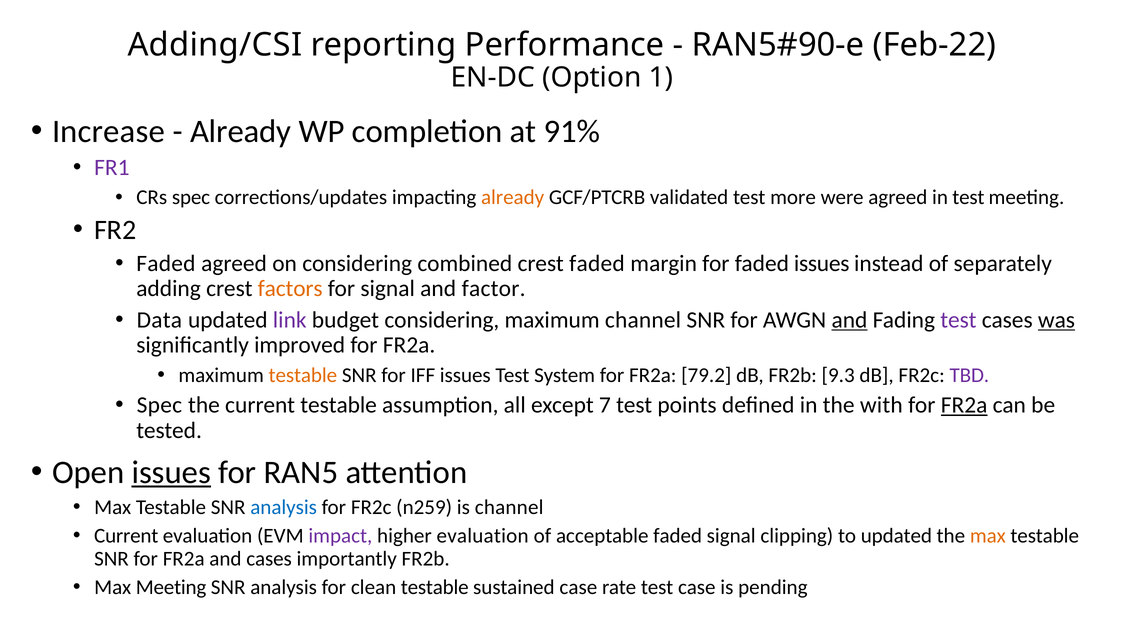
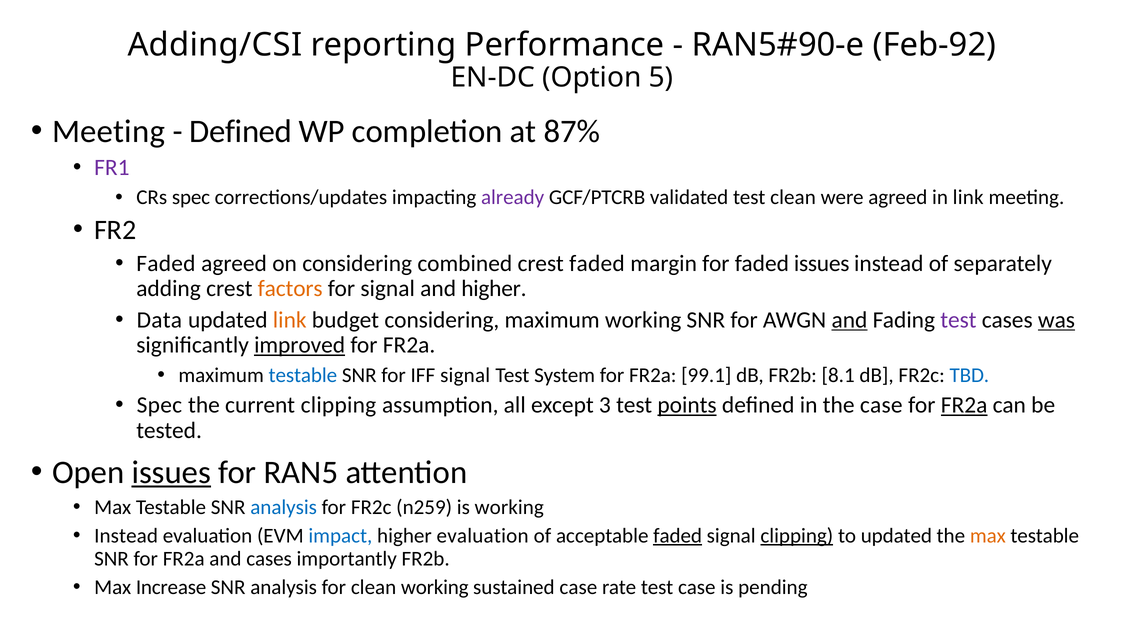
Feb-22: Feb-22 -> Feb-92
1: 1 -> 5
Increase at (109, 131): Increase -> Meeting
Already at (241, 131): Already -> Defined
91%: 91% -> 87%
already at (513, 197) colour: orange -> purple
test more: more -> clean
in test: test -> link
and factor: factor -> higher
link at (290, 320) colour: purple -> orange
maximum channel: channel -> working
improved underline: none -> present
testable at (303, 375) colour: orange -> blue
IFF issues: issues -> signal
79.2: 79.2 -> 99.1
9.3: 9.3 -> 8.1
TBD colour: purple -> blue
current testable: testable -> clipping
7: 7 -> 3
points underline: none -> present
the with: with -> case
is channel: channel -> working
Current at (126, 536): Current -> Instead
impact colour: purple -> blue
faded at (678, 536) underline: none -> present
clipping at (797, 536) underline: none -> present
Max Meeting: Meeting -> Increase
clean testable: testable -> working
